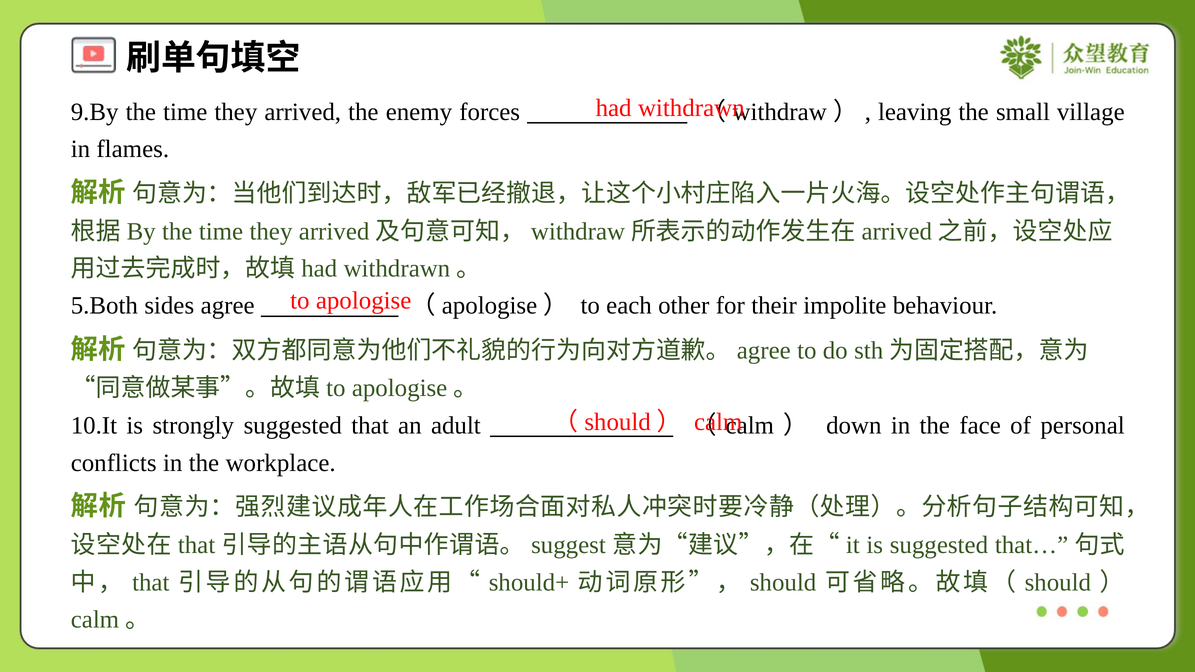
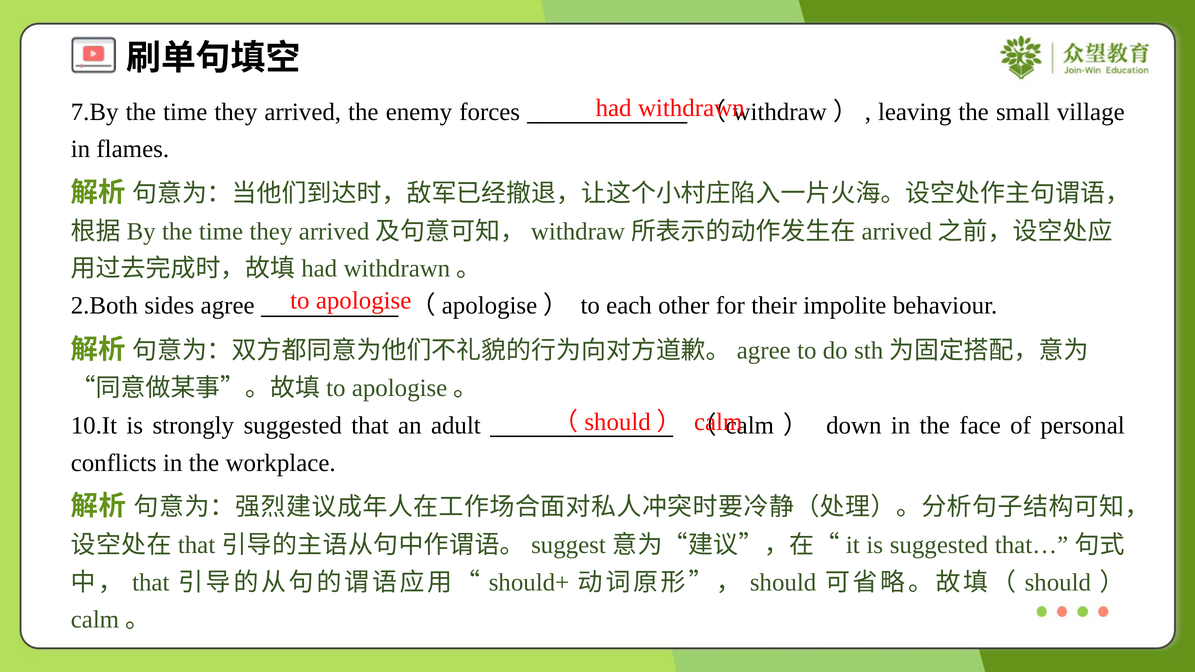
9.By: 9.By -> 7.By
5.Both: 5.Both -> 2.Both
